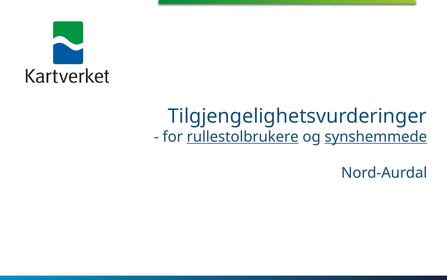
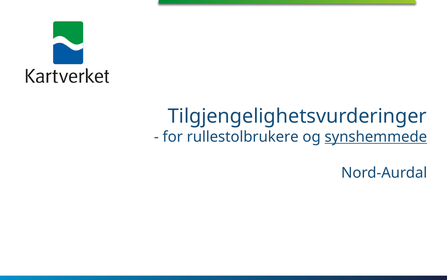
rullestolbrukere underline: present -> none
